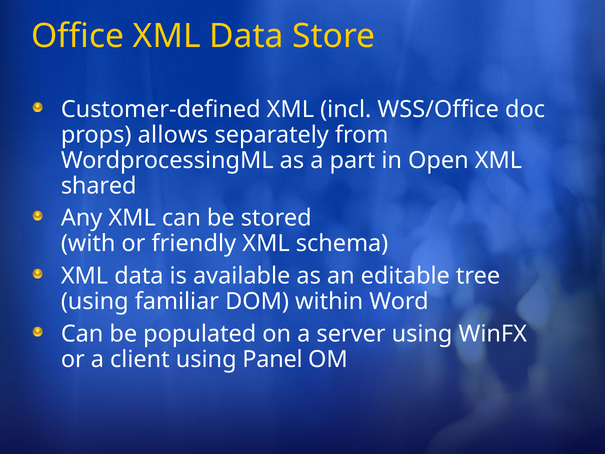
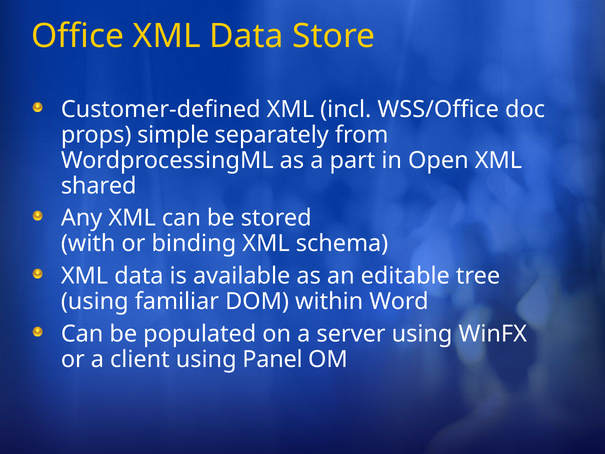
allows: allows -> simple
friendly: friendly -> binding
